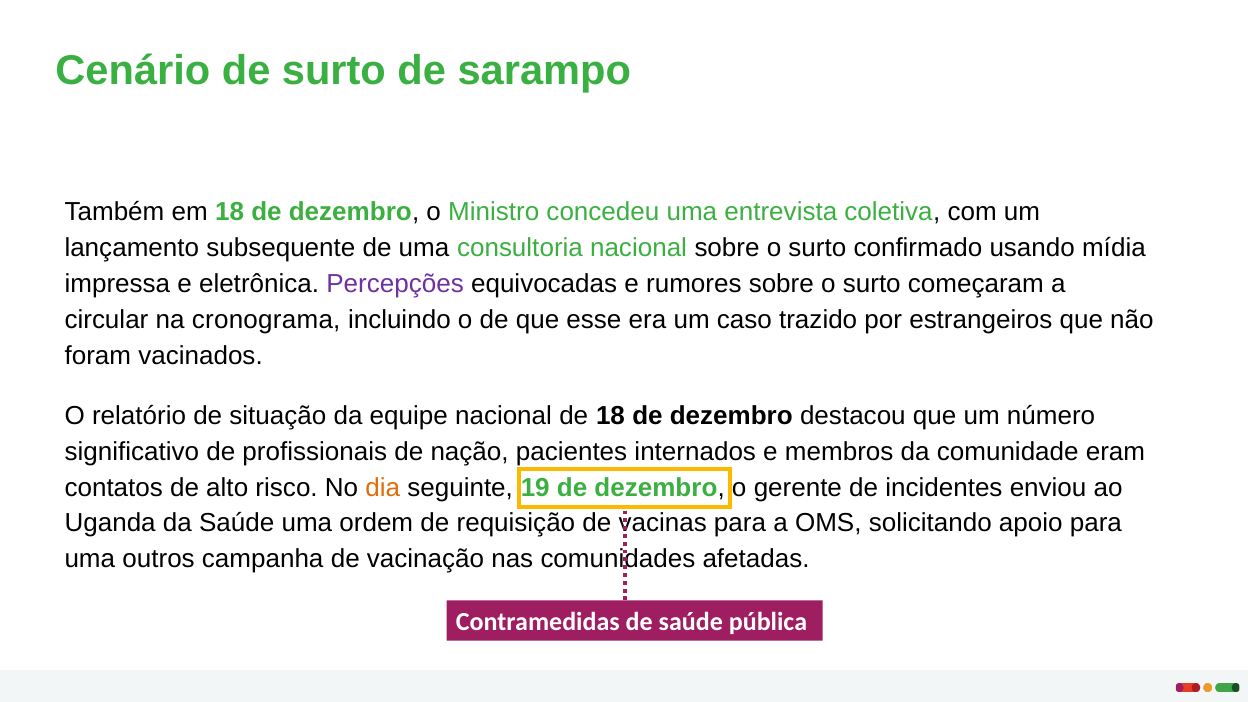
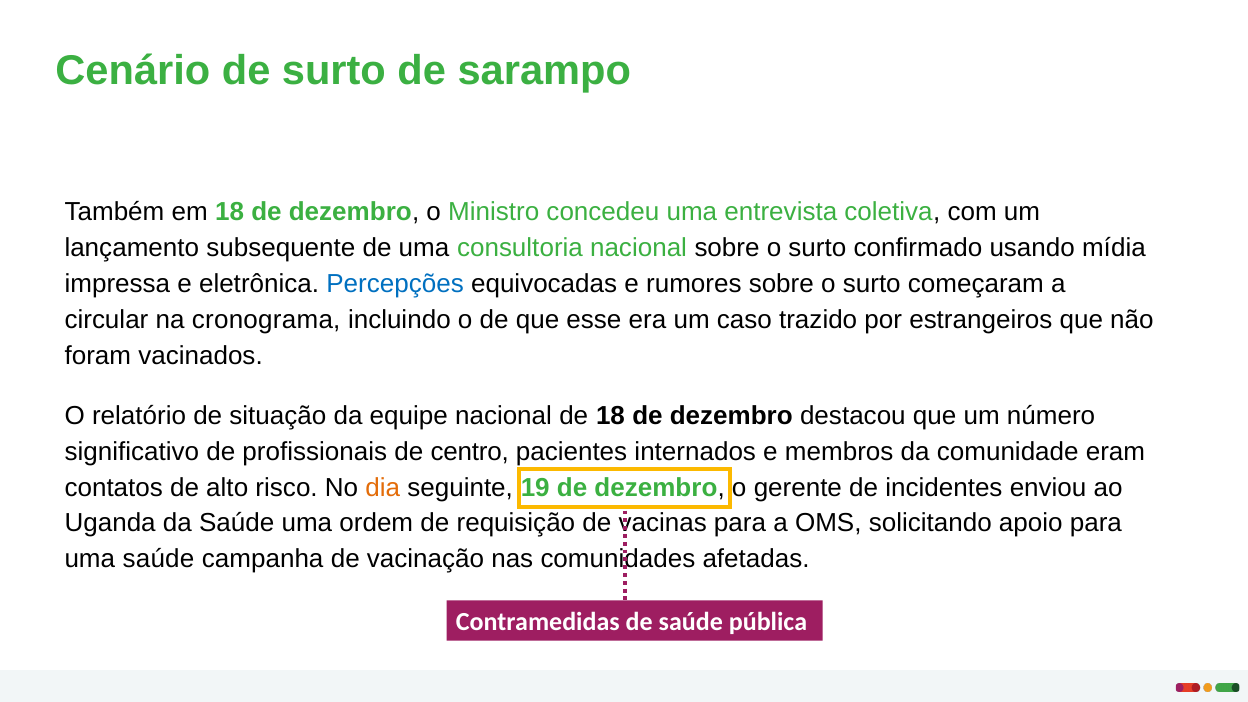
Percepções colour: purple -> blue
nação: nação -> centro
uma outros: outros -> saúde
